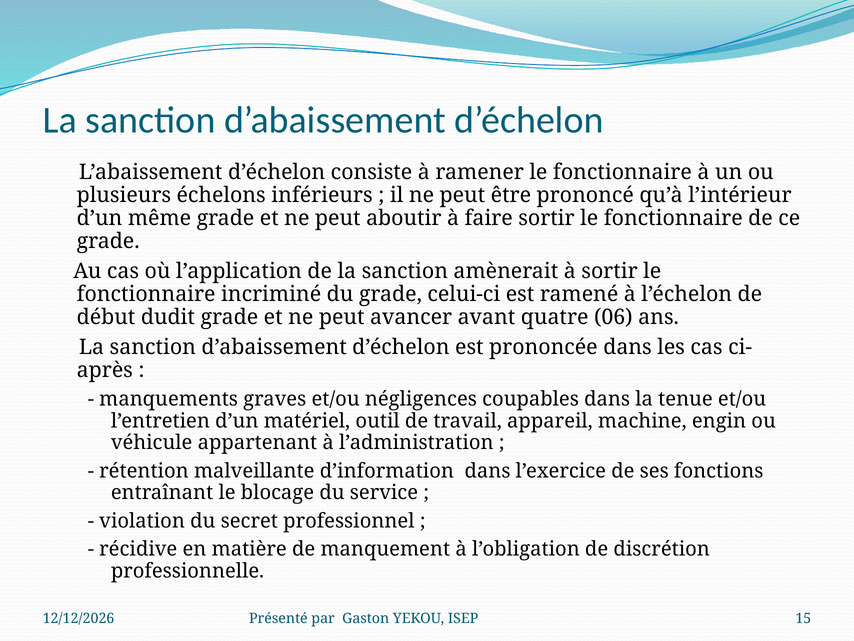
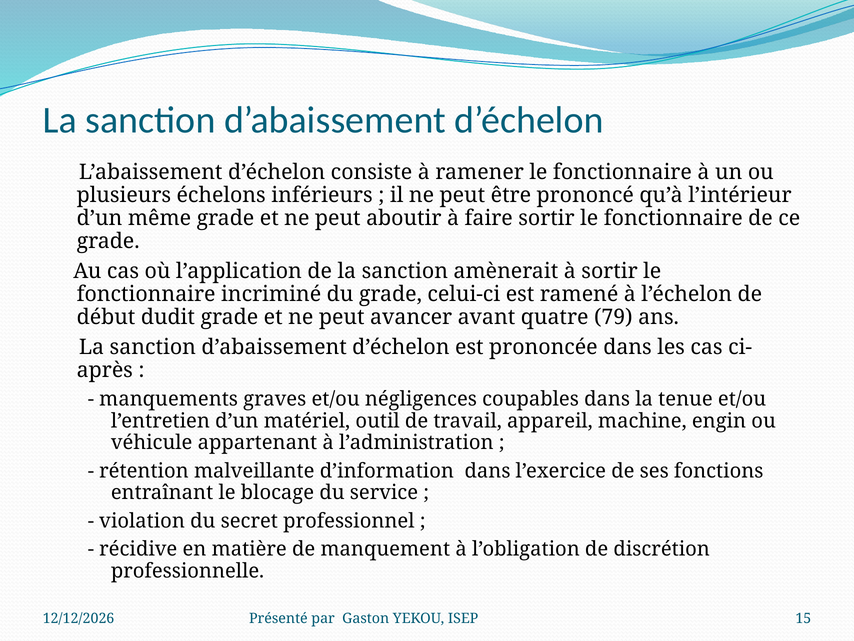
06: 06 -> 79
